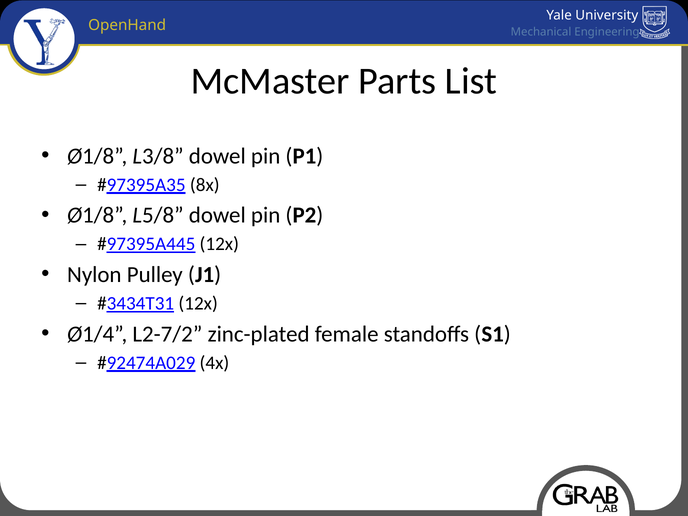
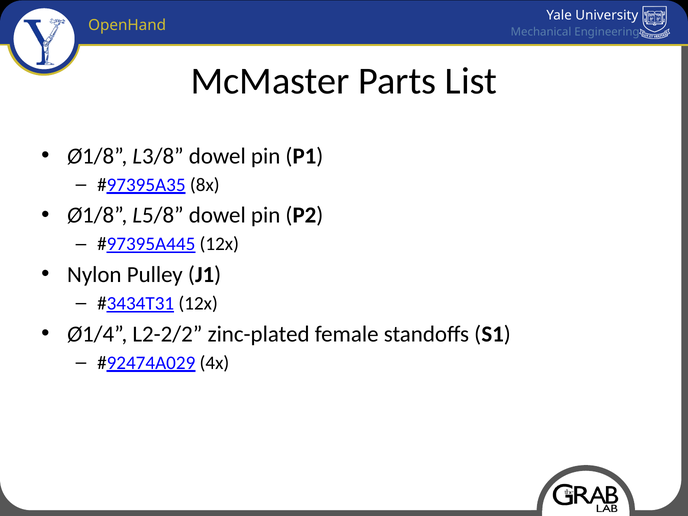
L2-7/2: L2-7/2 -> L2-2/2
